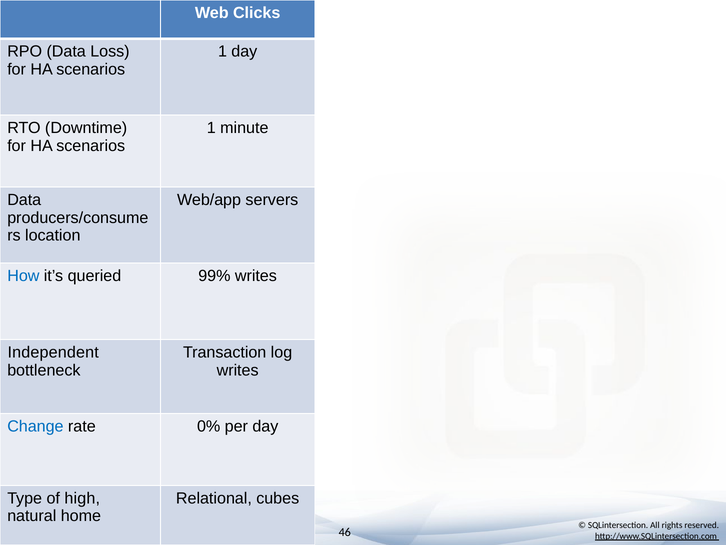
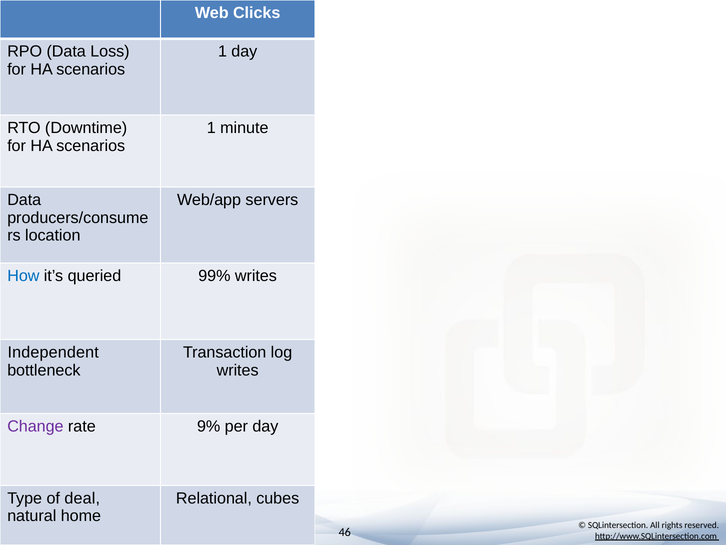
Change colour: blue -> purple
0%: 0% -> 9%
high: high -> deal
